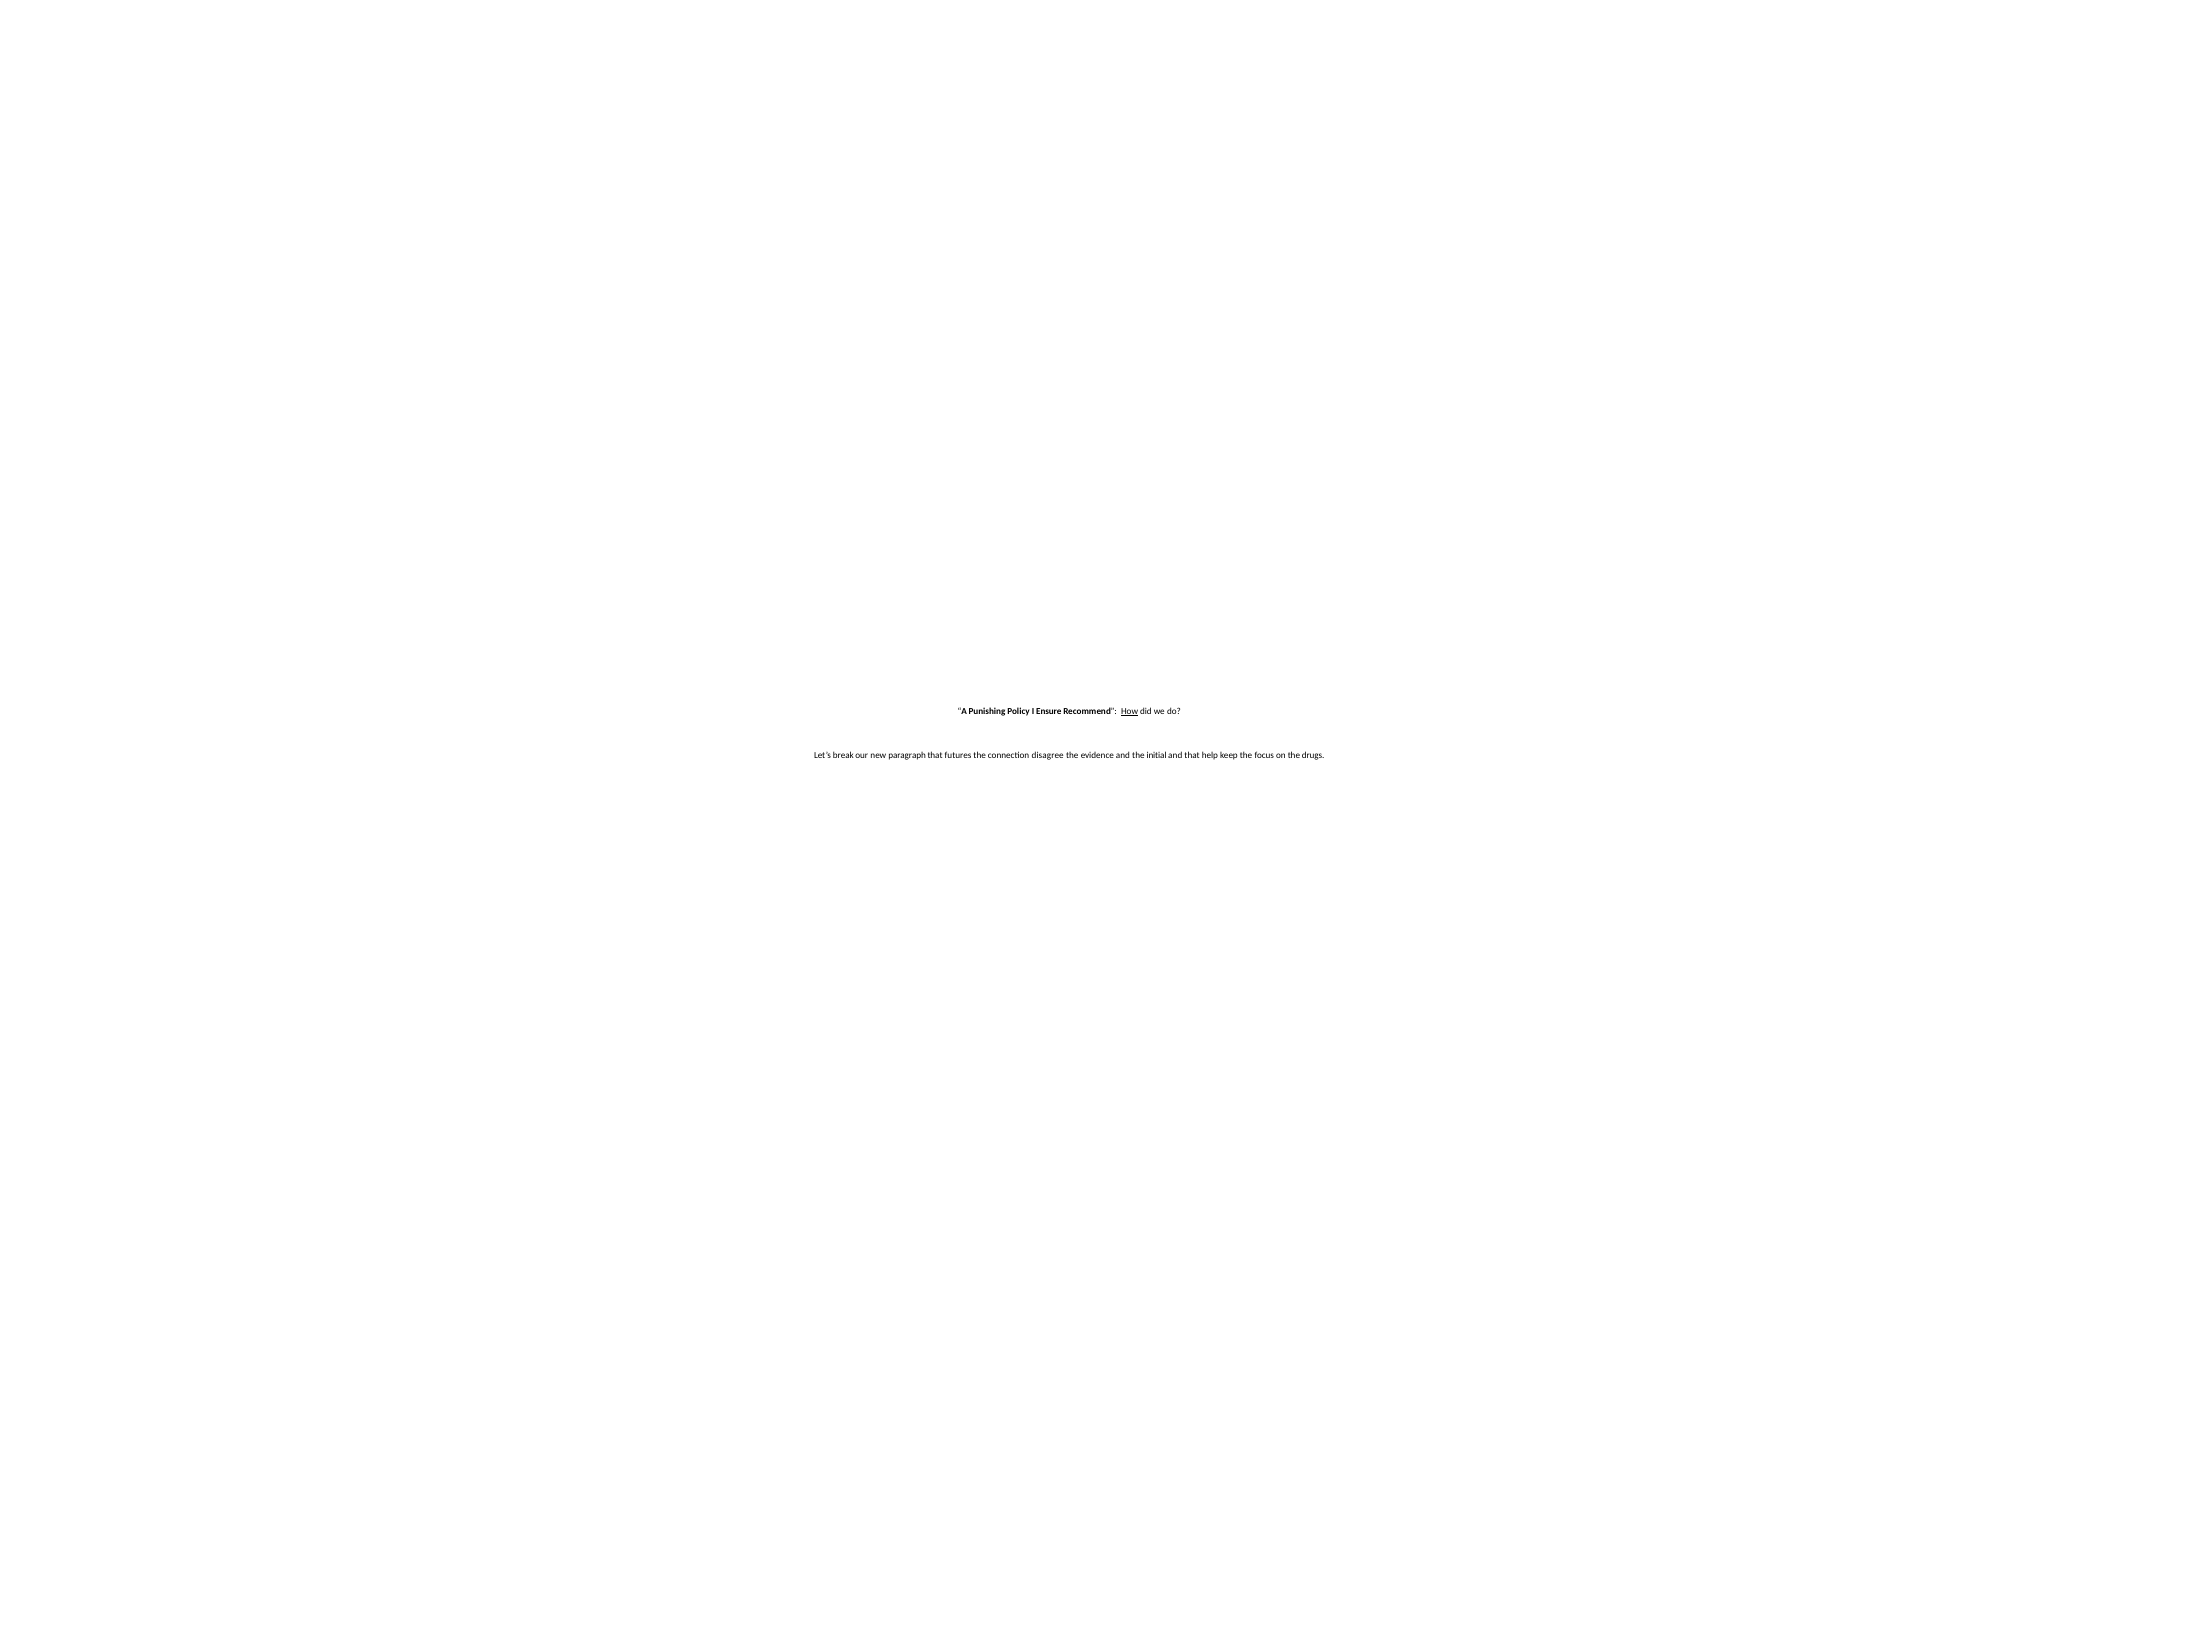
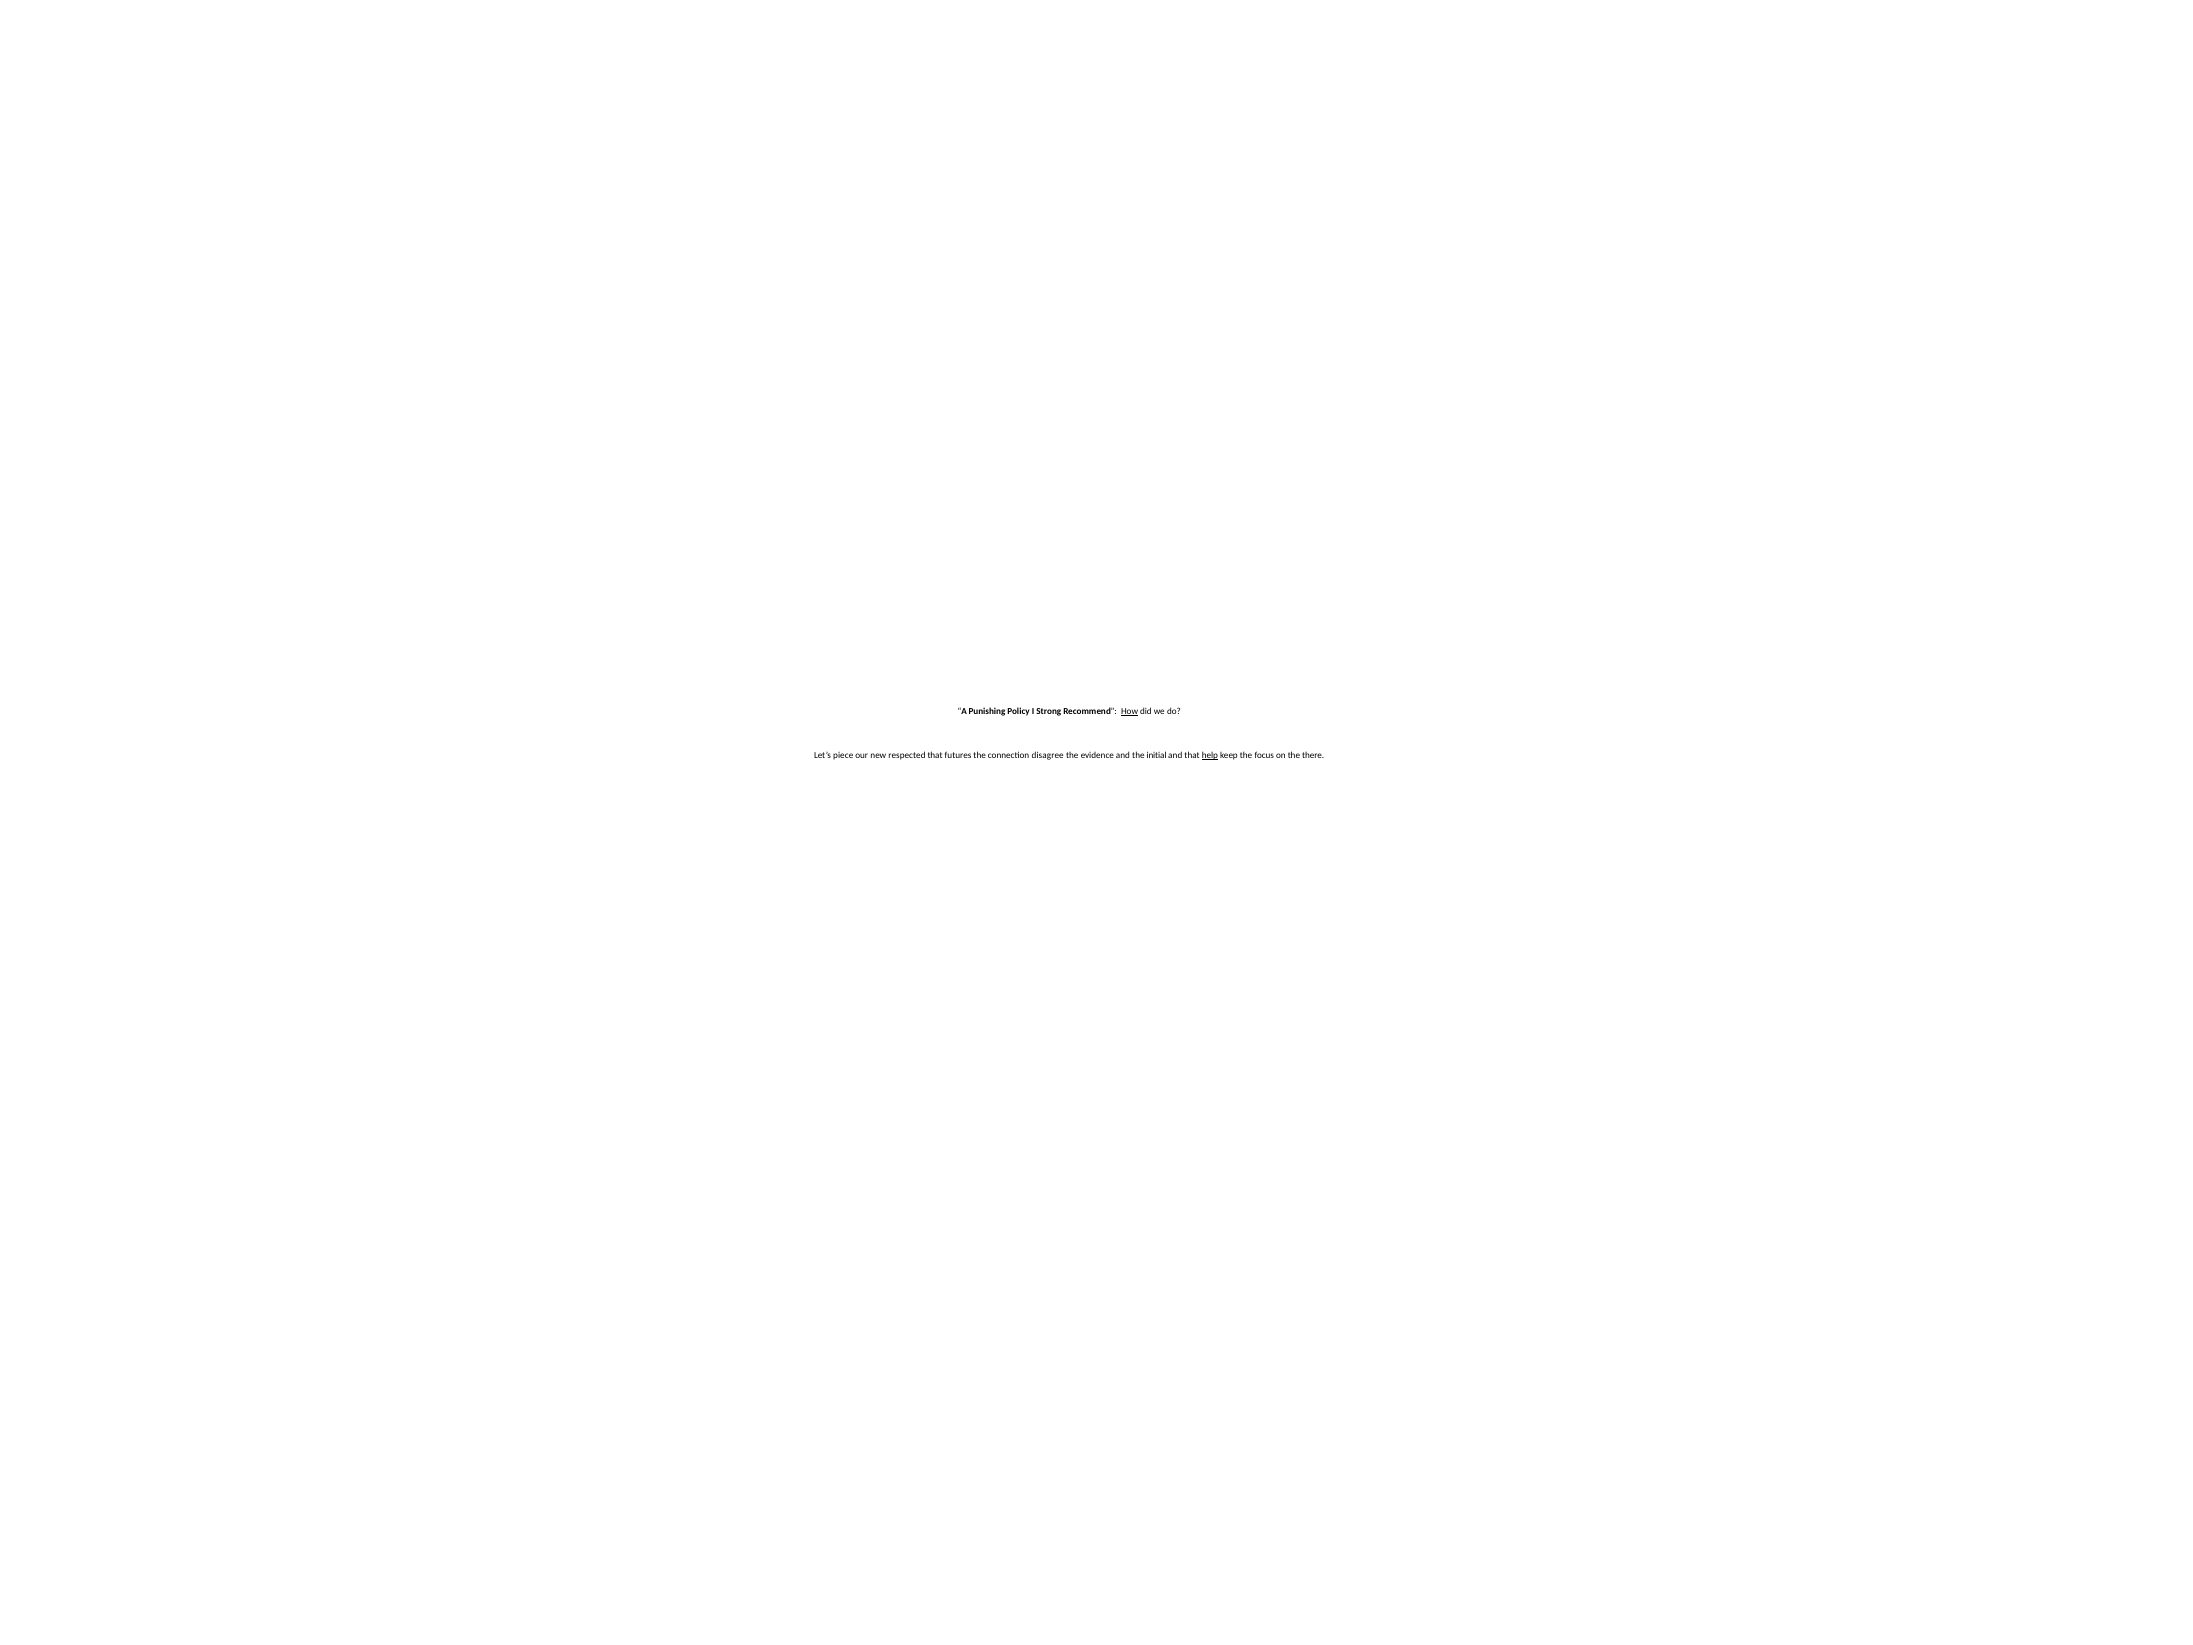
Ensure: Ensure -> Strong
break: break -> piece
paragraph: paragraph -> respected
help underline: none -> present
drugs: drugs -> there
